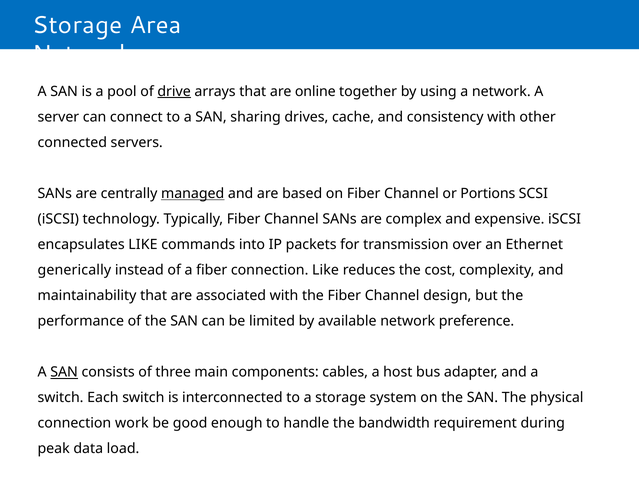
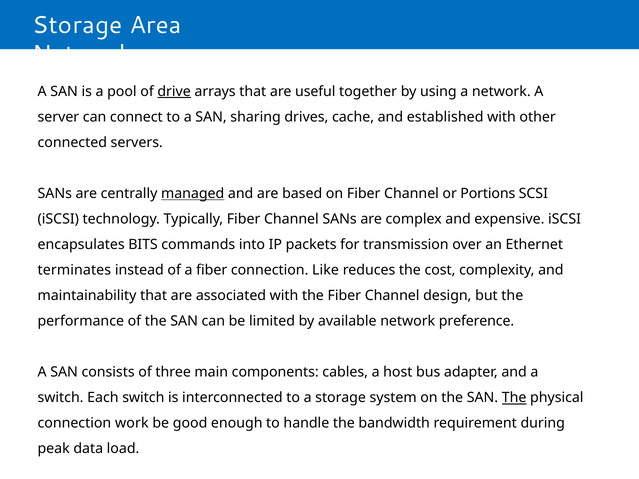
online: online -> useful
consistency: consistency -> established
encapsulates LIKE: LIKE -> BITS
generically: generically -> terminates
SAN at (64, 372) underline: present -> none
The at (514, 398) underline: none -> present
